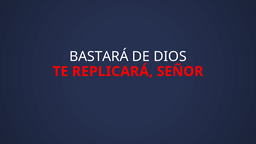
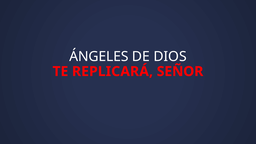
BASTARÁ: BASTARÁ -> ÁNGELES
